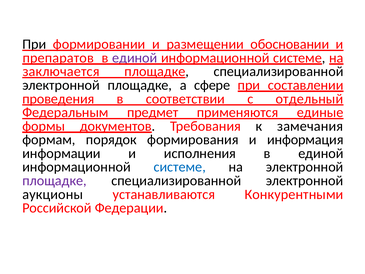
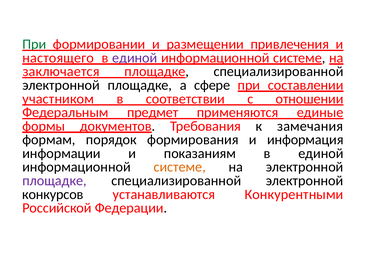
При at (34, 44) colour: black -> green
обосновании: обосновании -> привлечения
препаратов: препаратов -> настоящего
проведения: проведения -> участником
отдельный: отдельный -> отношении
исполнения: исполнения -> показаниям
системе at (180, 167) colour: blue -> orange
аукционы: аукционы -> конкурсов
